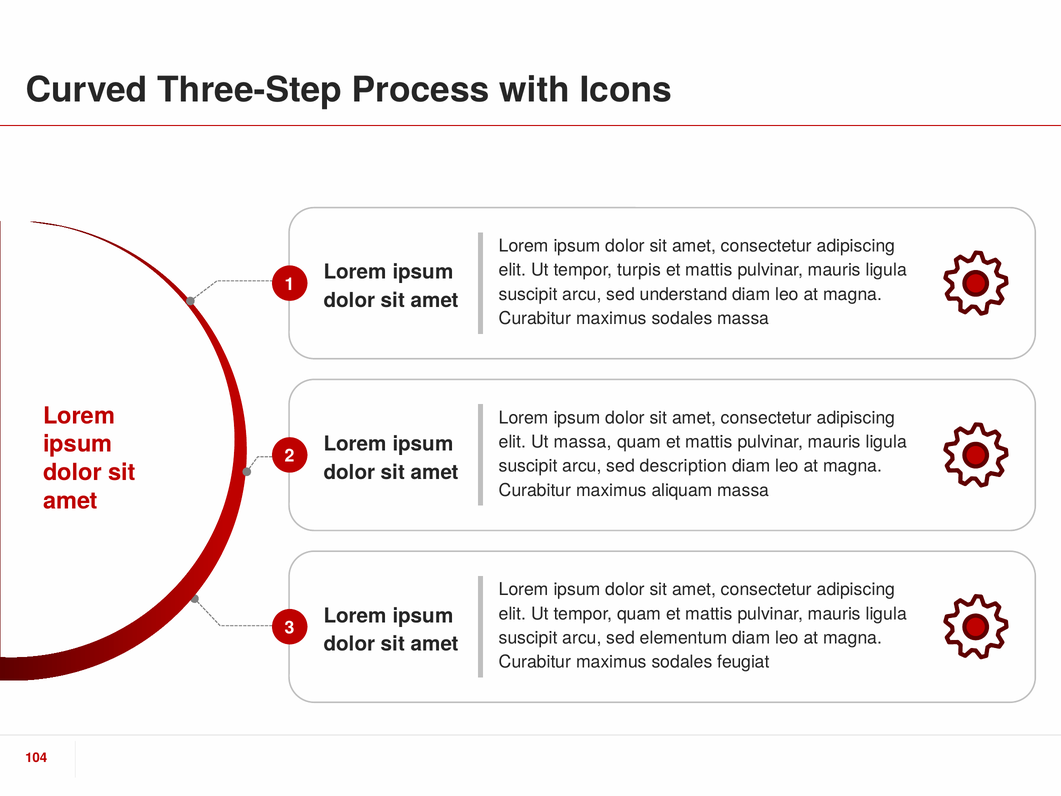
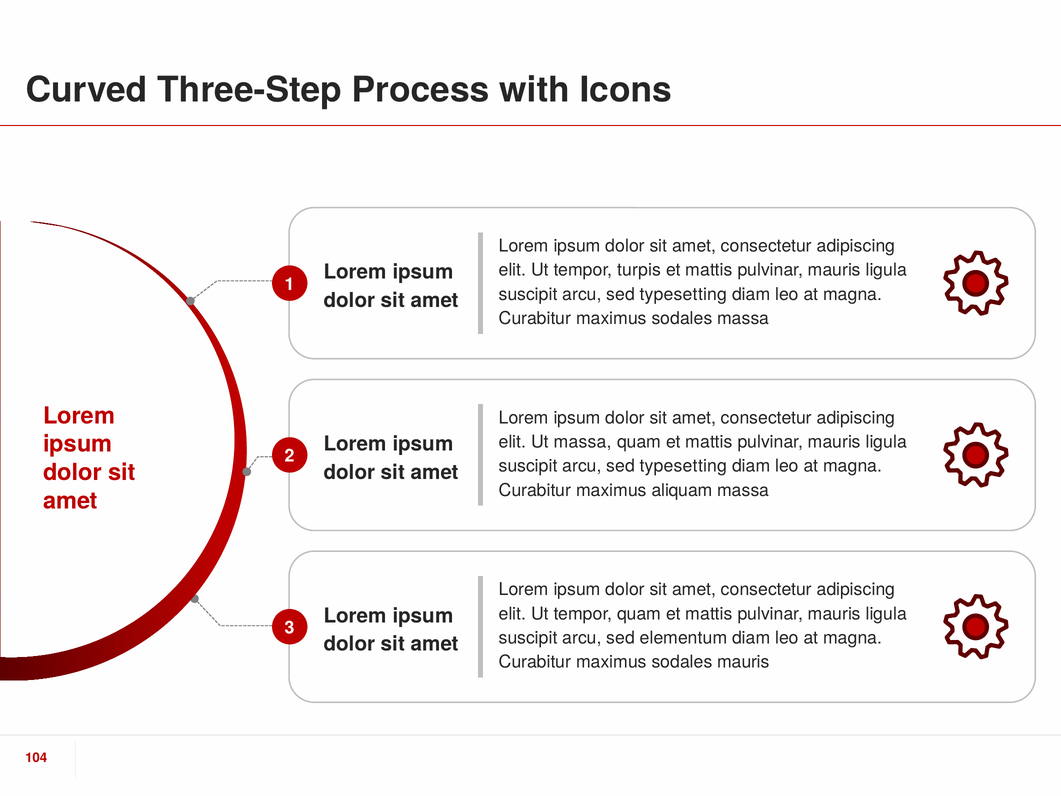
understand at (684, 294): understand -> typesetting
description at (683, 466): description -> typesetting
sodales feugiat: feugiat -> mauris
